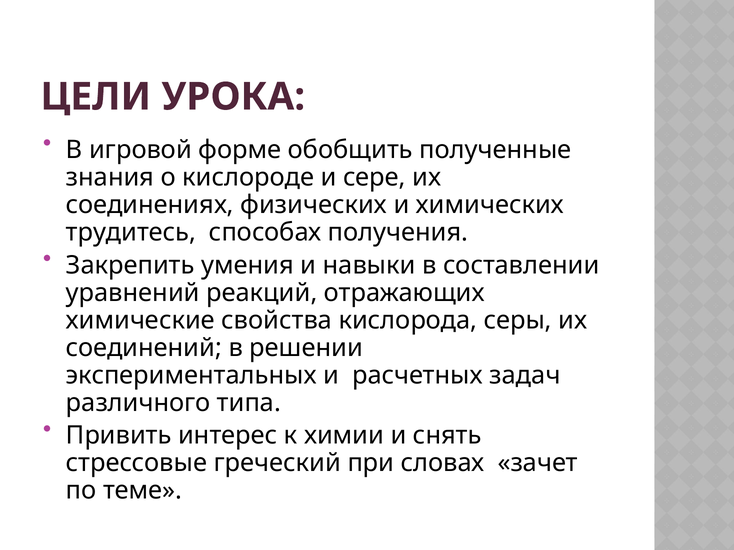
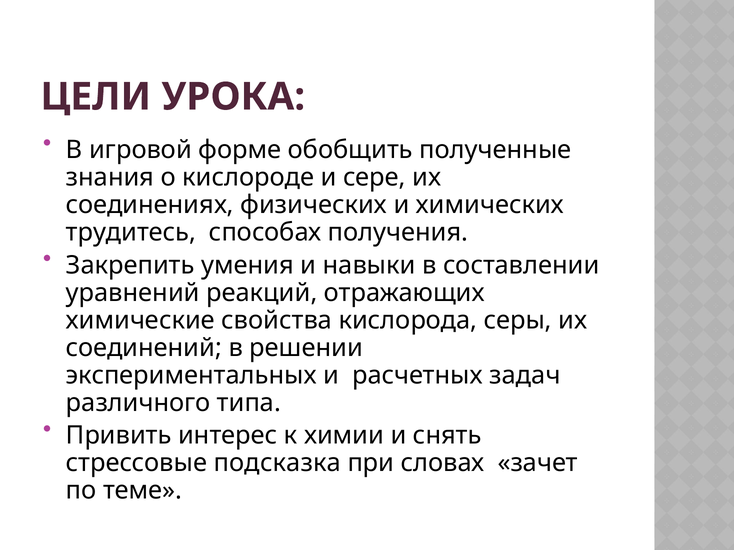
греческий: греческий -> подсказка
